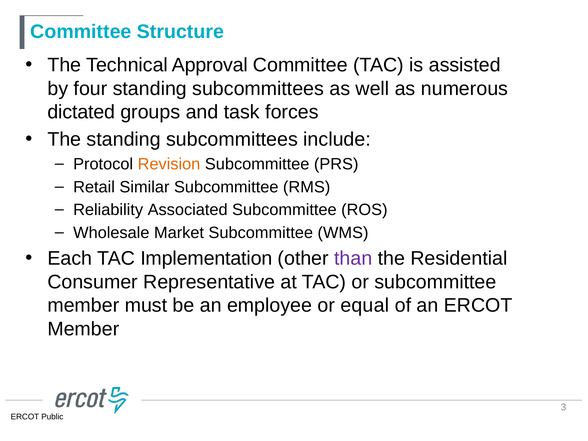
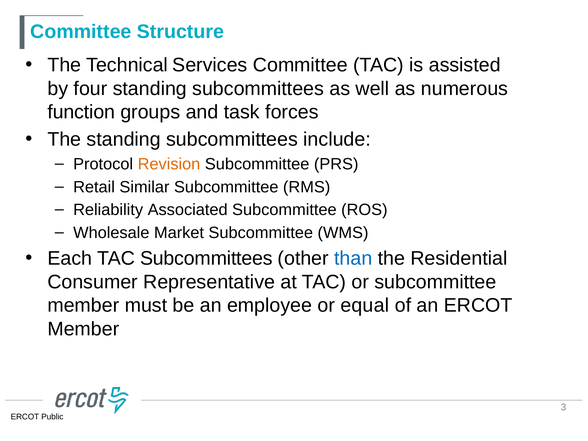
Approval: Approval -> Services
dictated: dictated -> function
TAC Implementation: Implementation -> Subcommittees
than colour: purple -> blue
